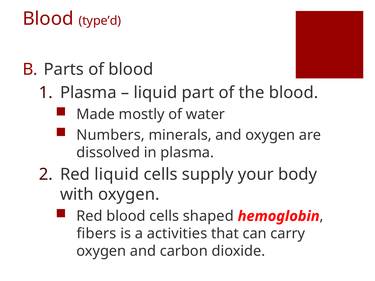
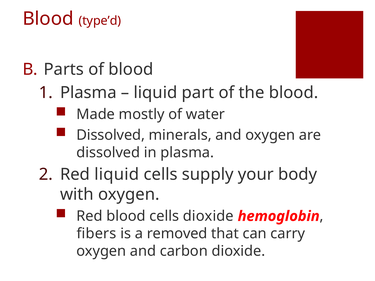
Numbers at (111, 135): Numbers -> Dissolved
cells shaped: shaped -> dioxide
activities: activities -> removed
